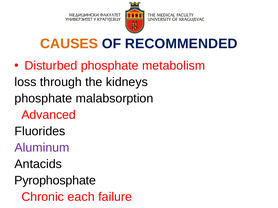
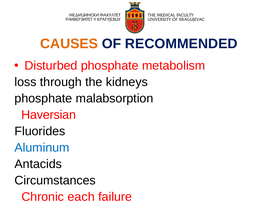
Advanced: Advanced -> Haversian
Aluminum colour: purple -> blue
Pyrophosphate: Pyrophosphate -> Circumstances
